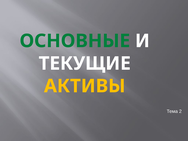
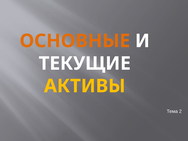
ОСНОВНЫЕ colour: green -> orange
